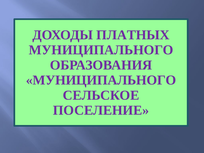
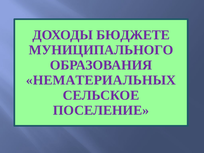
ПЛАТНЫХ: ПЛАТНЫХ -> БЮДЖЕТЕ
МУНИЦИПАЛЬНОГО at (101, 80): МУНИЦИПАЛЬНОГО -> НЕМАТЕРИАЛЬНЫХ
